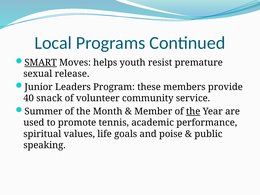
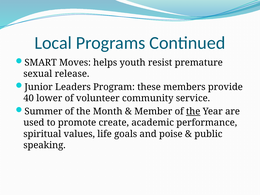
SMART underline: present -> none
snack: snack -> lower
tennis: tennis -> create
